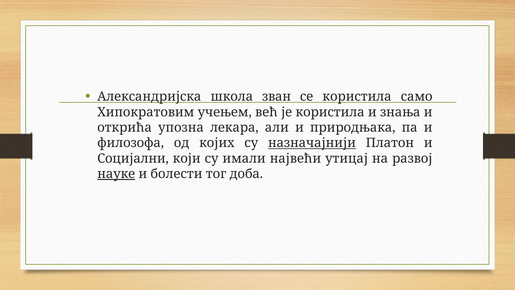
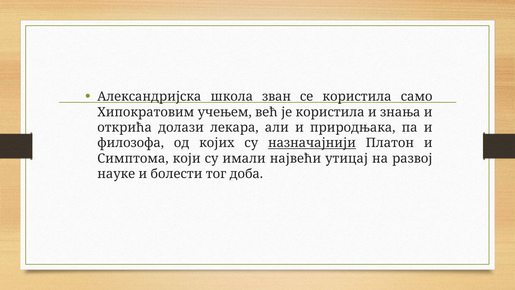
упозна: упозна -> долази
Социјални: Социјални -> Симптома
науке underline: present -> none
